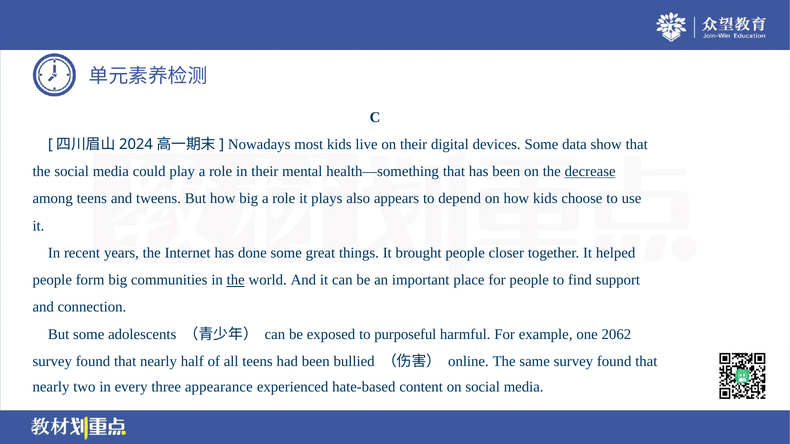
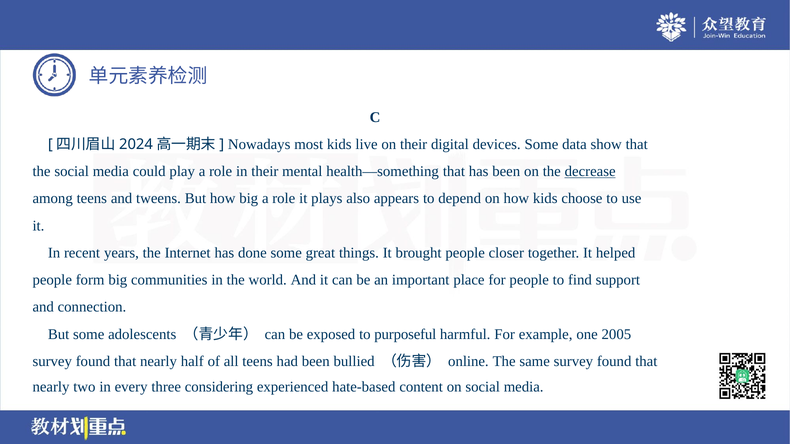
the at (236, 280) underline: present -> none
2062: 2062 -> 2005
appearance: appearance -> considering
